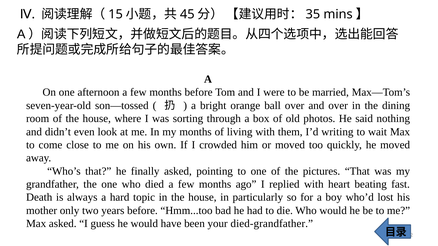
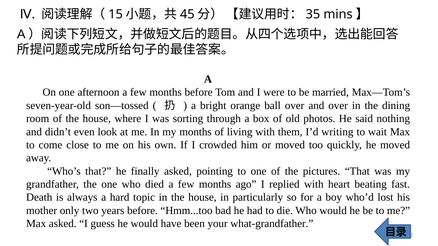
died-grandfather: died-grandfather -> what-grandfather
